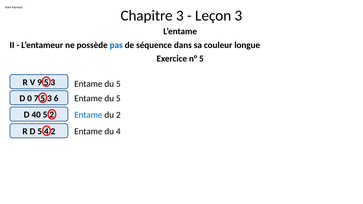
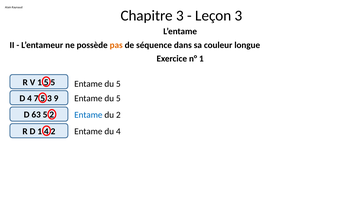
pas colour: blue -> orange
n° 5: 5 -> 1
V 9: 9 -> 1
3 at (53, 82): 3 -> 5
D 0: 0 -> 4
6: 6 -> 9
40: 40 -> 63
D 5: 5 -> 1
